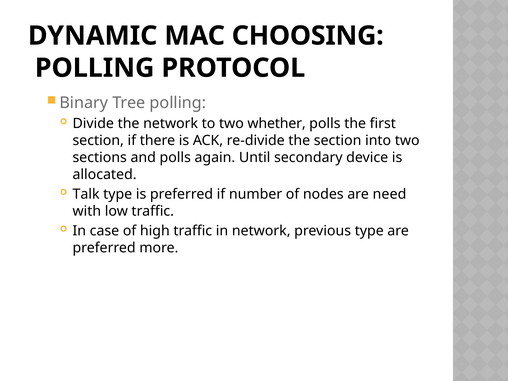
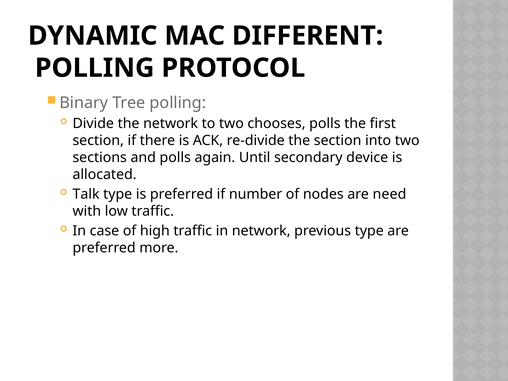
CHOOSING: CHOOSING -> DIFFERENT
whether: whether -> chooses
